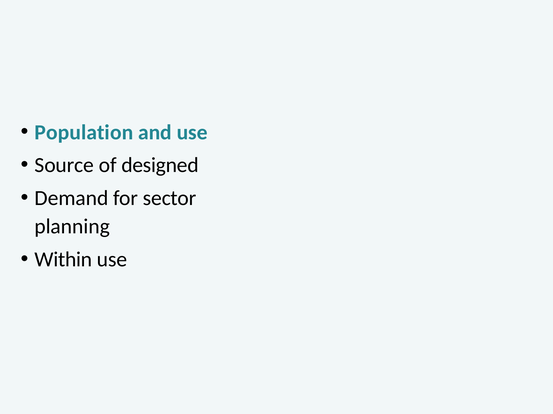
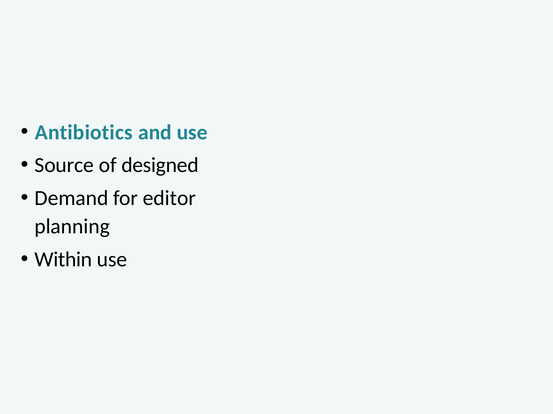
Population: Population -> Antibiotics
sector: sector -> editor
